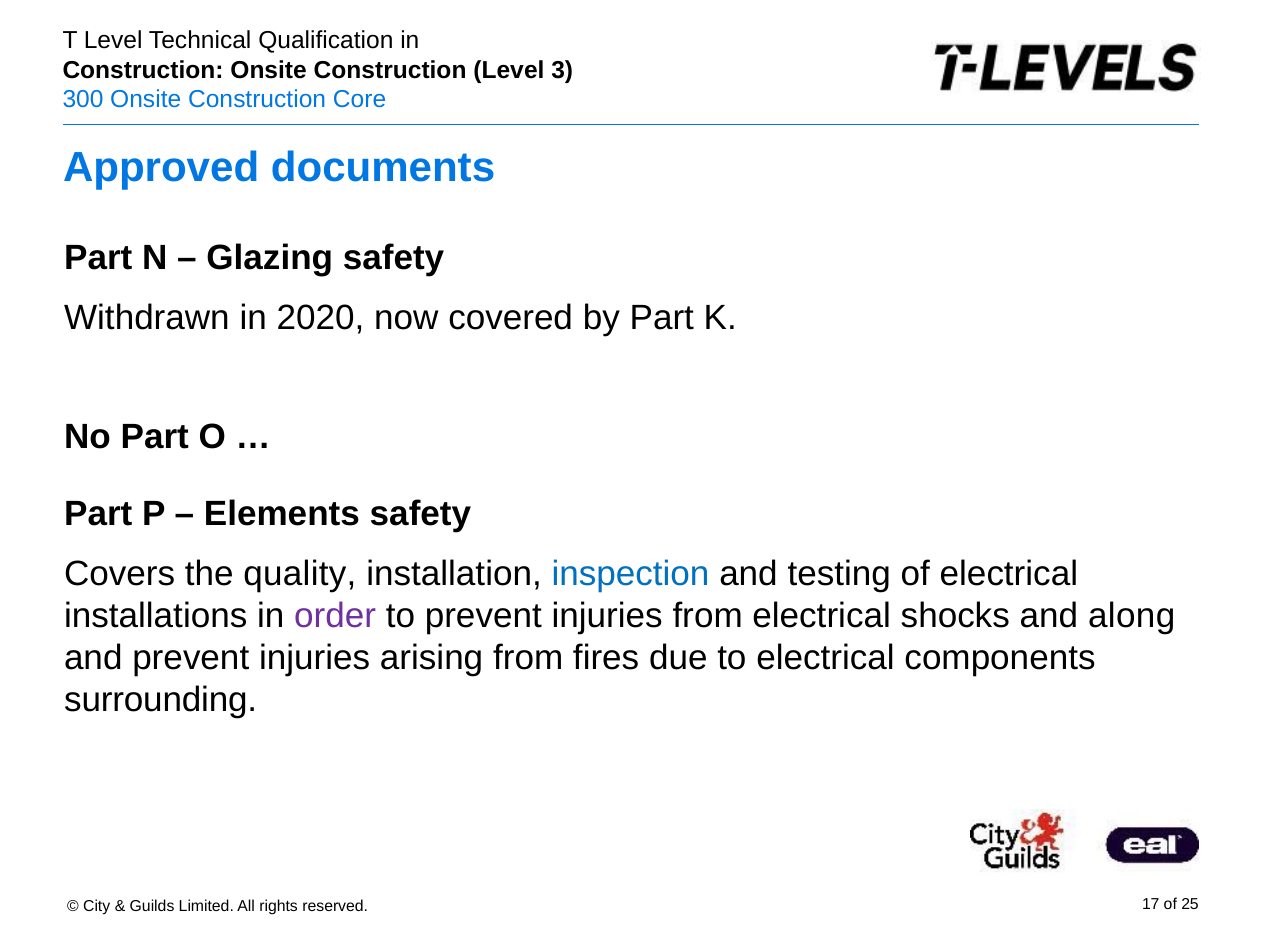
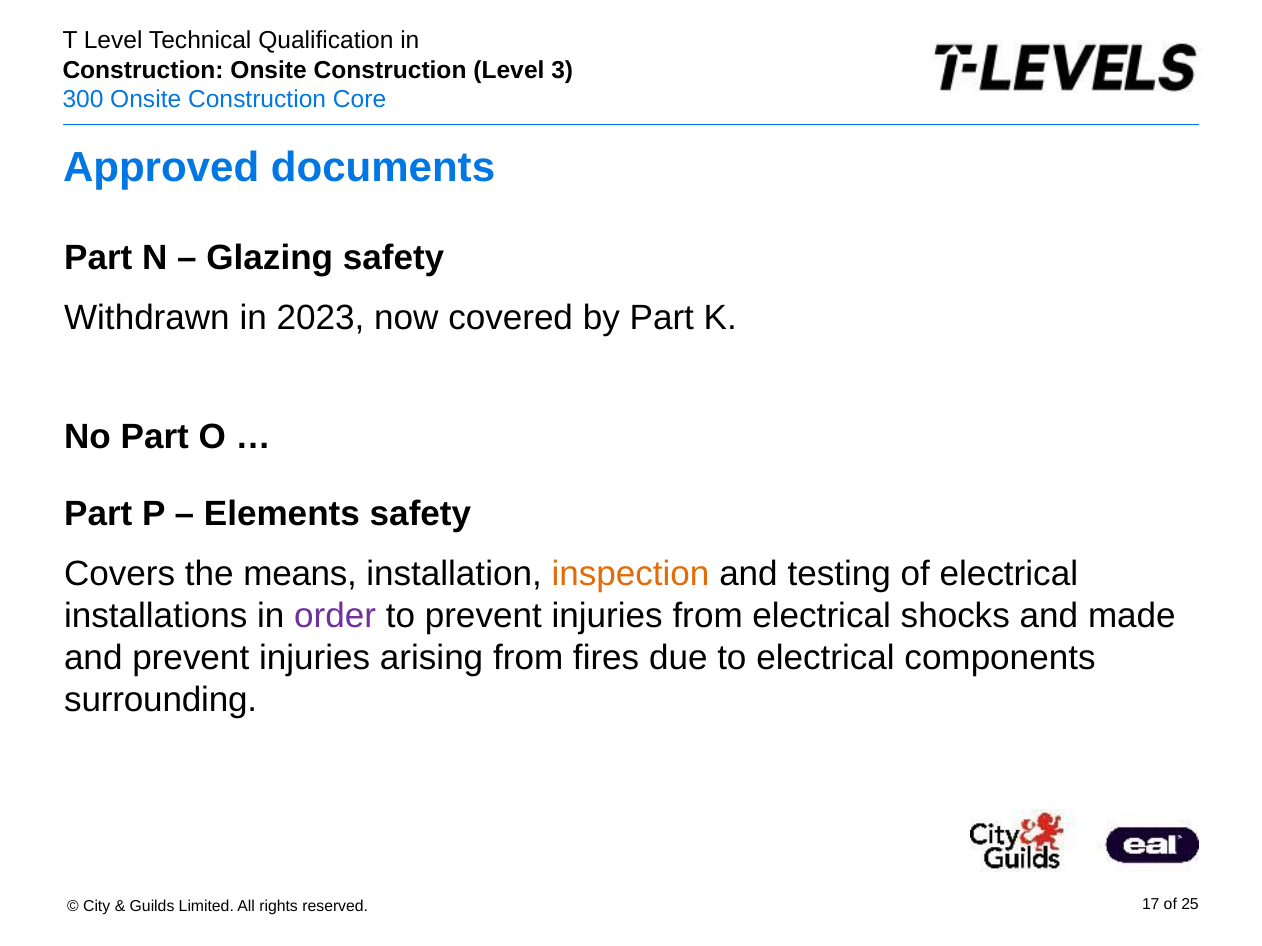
2020: 2020 -> 2023
quality: quality -> means
inspection colour: blue -> orange
along: along -> made
